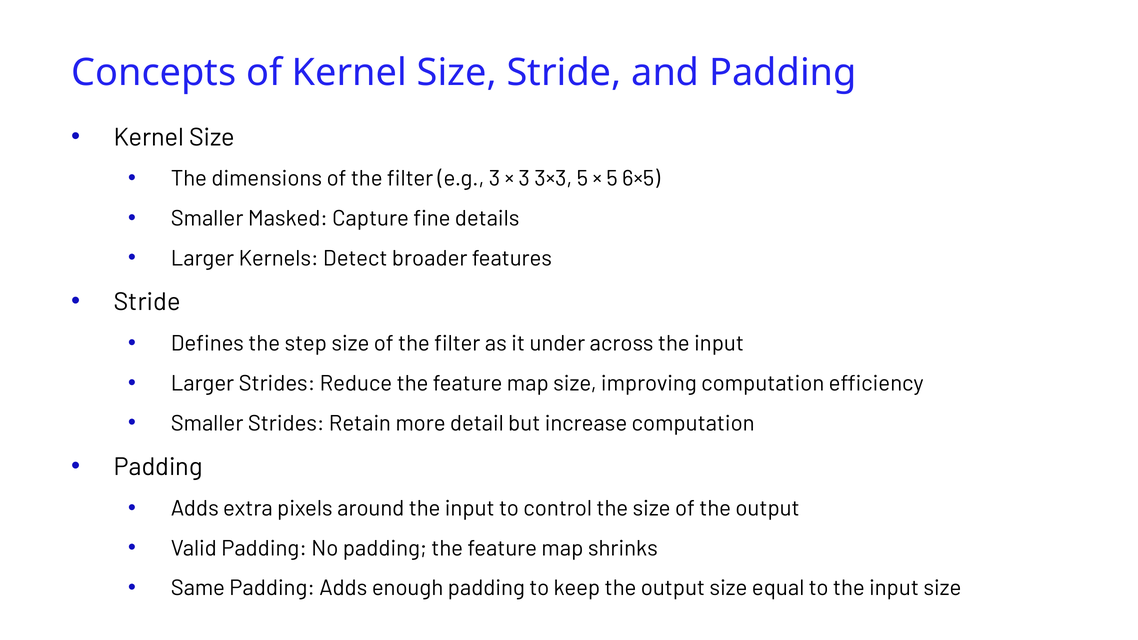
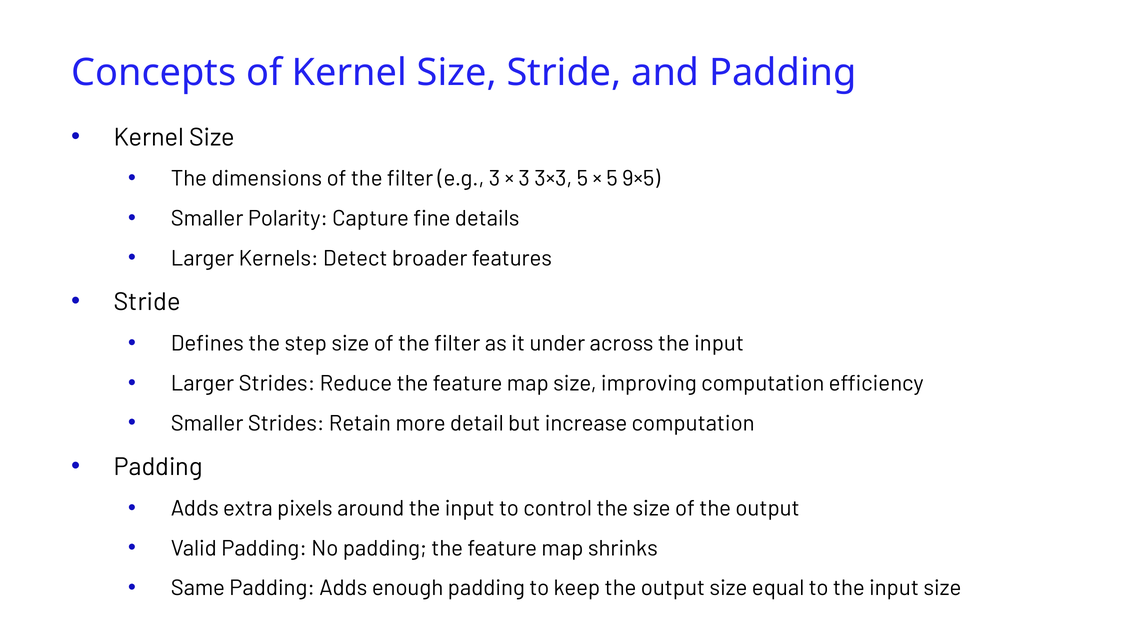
6×5: 6×5 -> 9×5
Masked: Masked -> Polarity
